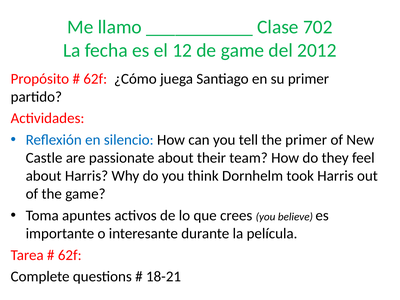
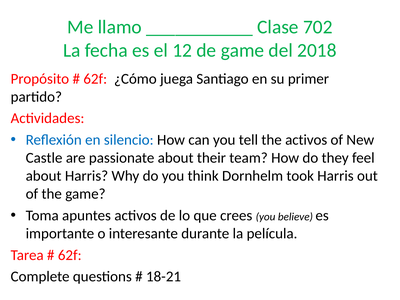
2012: 2012 -> 2018
the primer: primer -> activos
